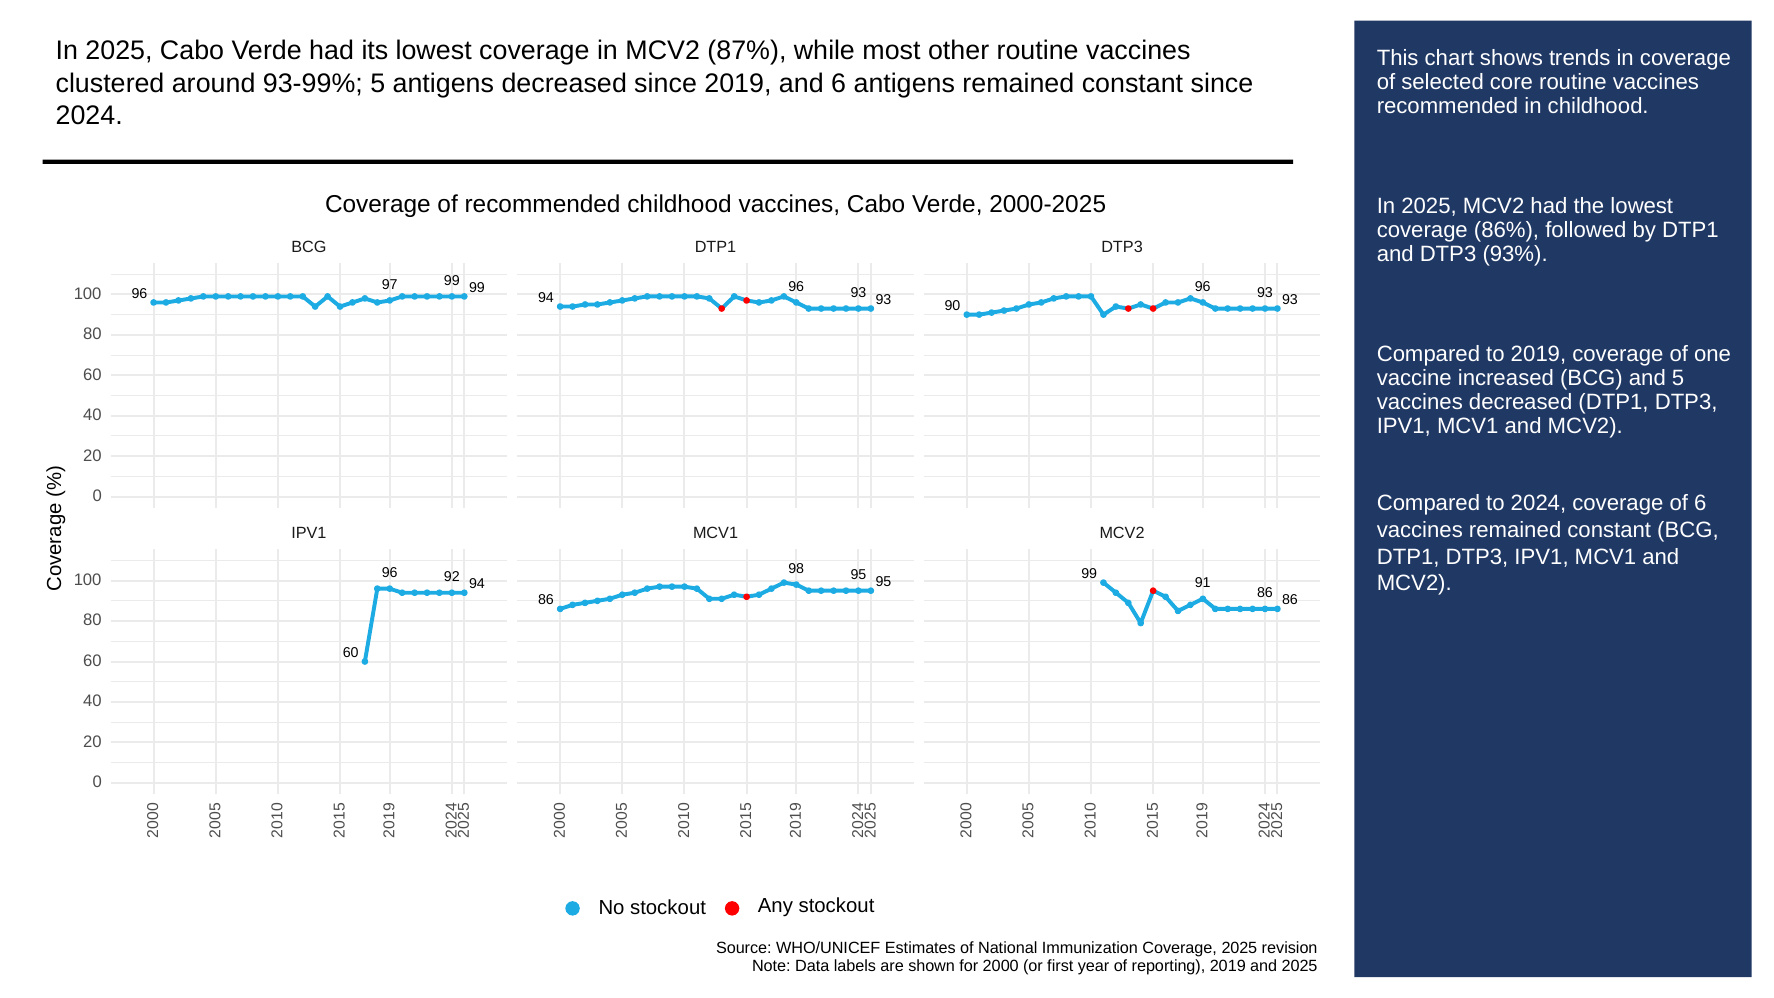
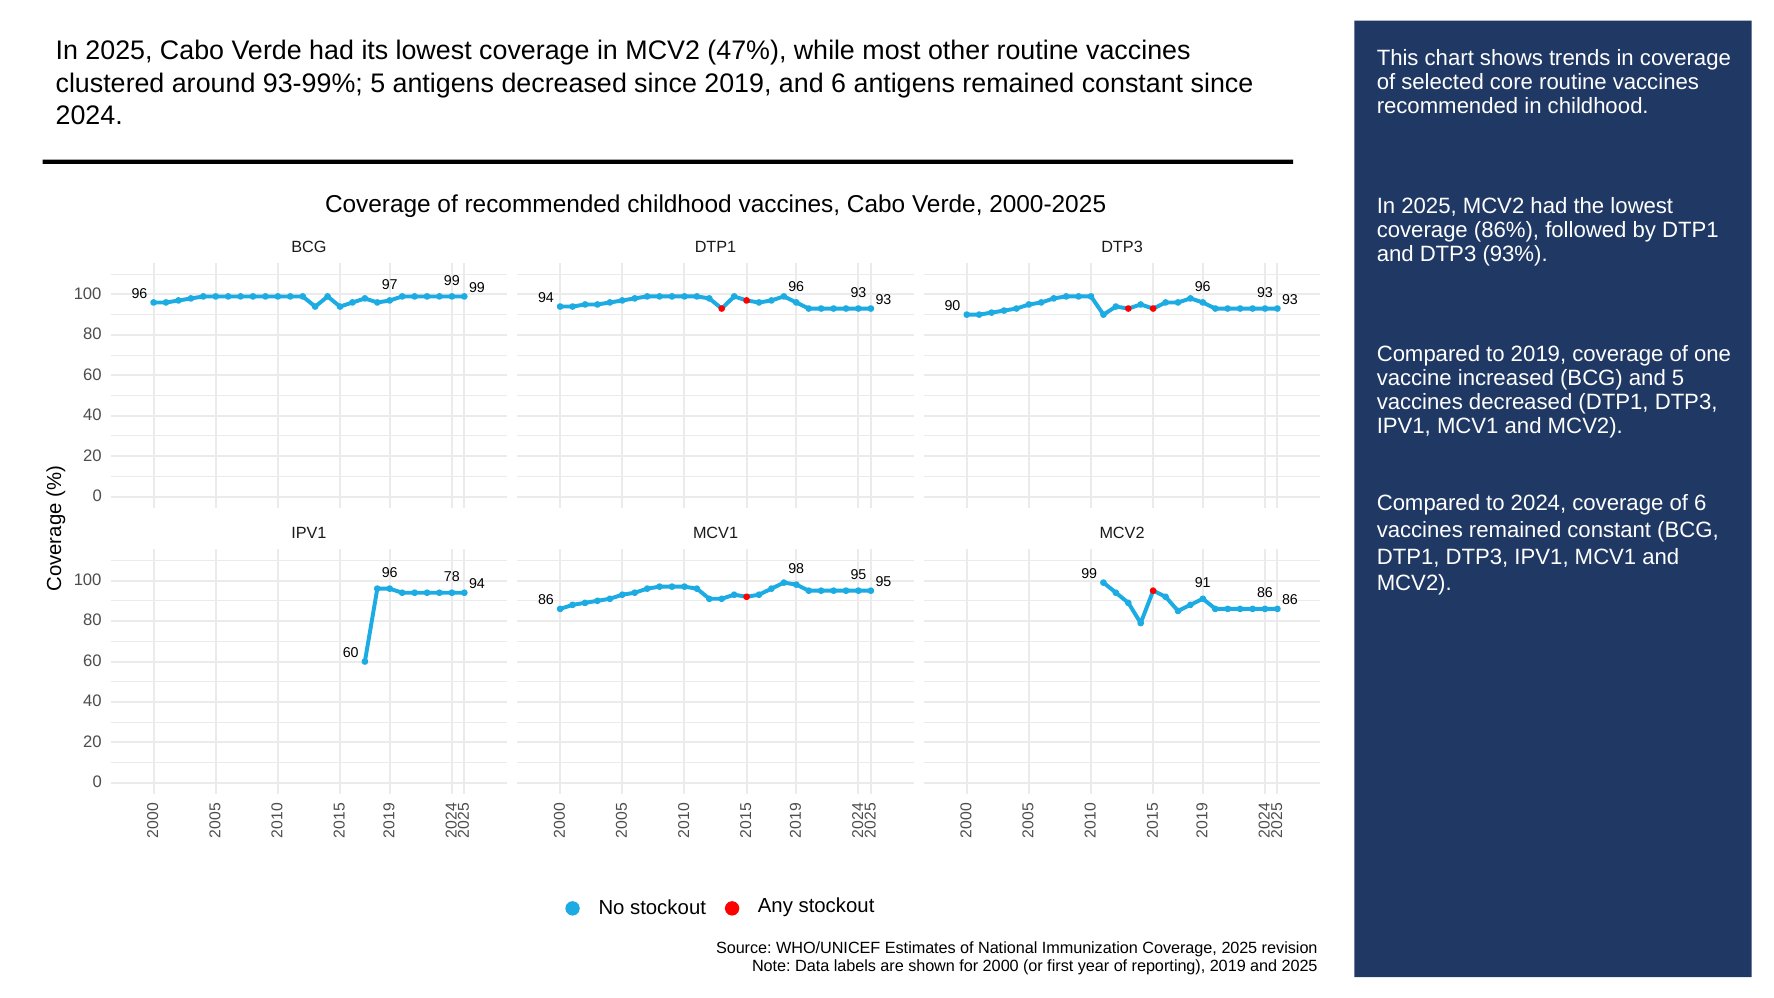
87%: 87% -> 47%
92: 92 -> 78
